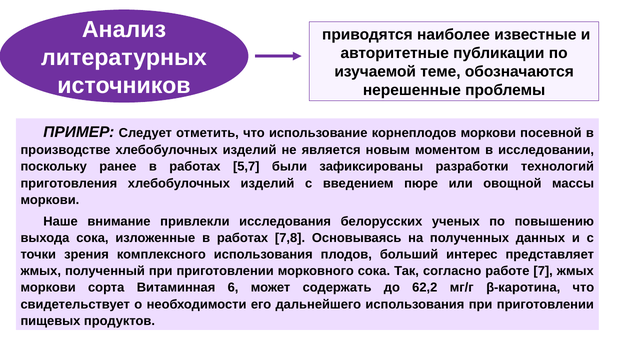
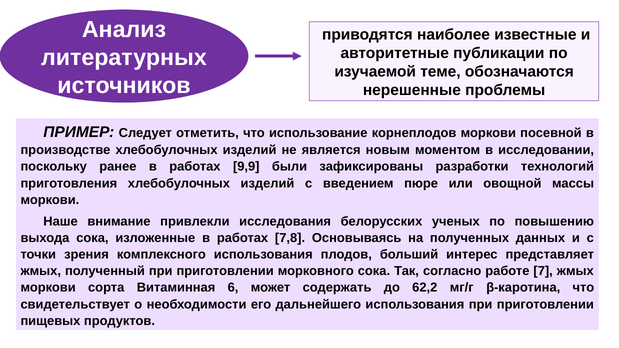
5,7: 5,7 -> 9,9
